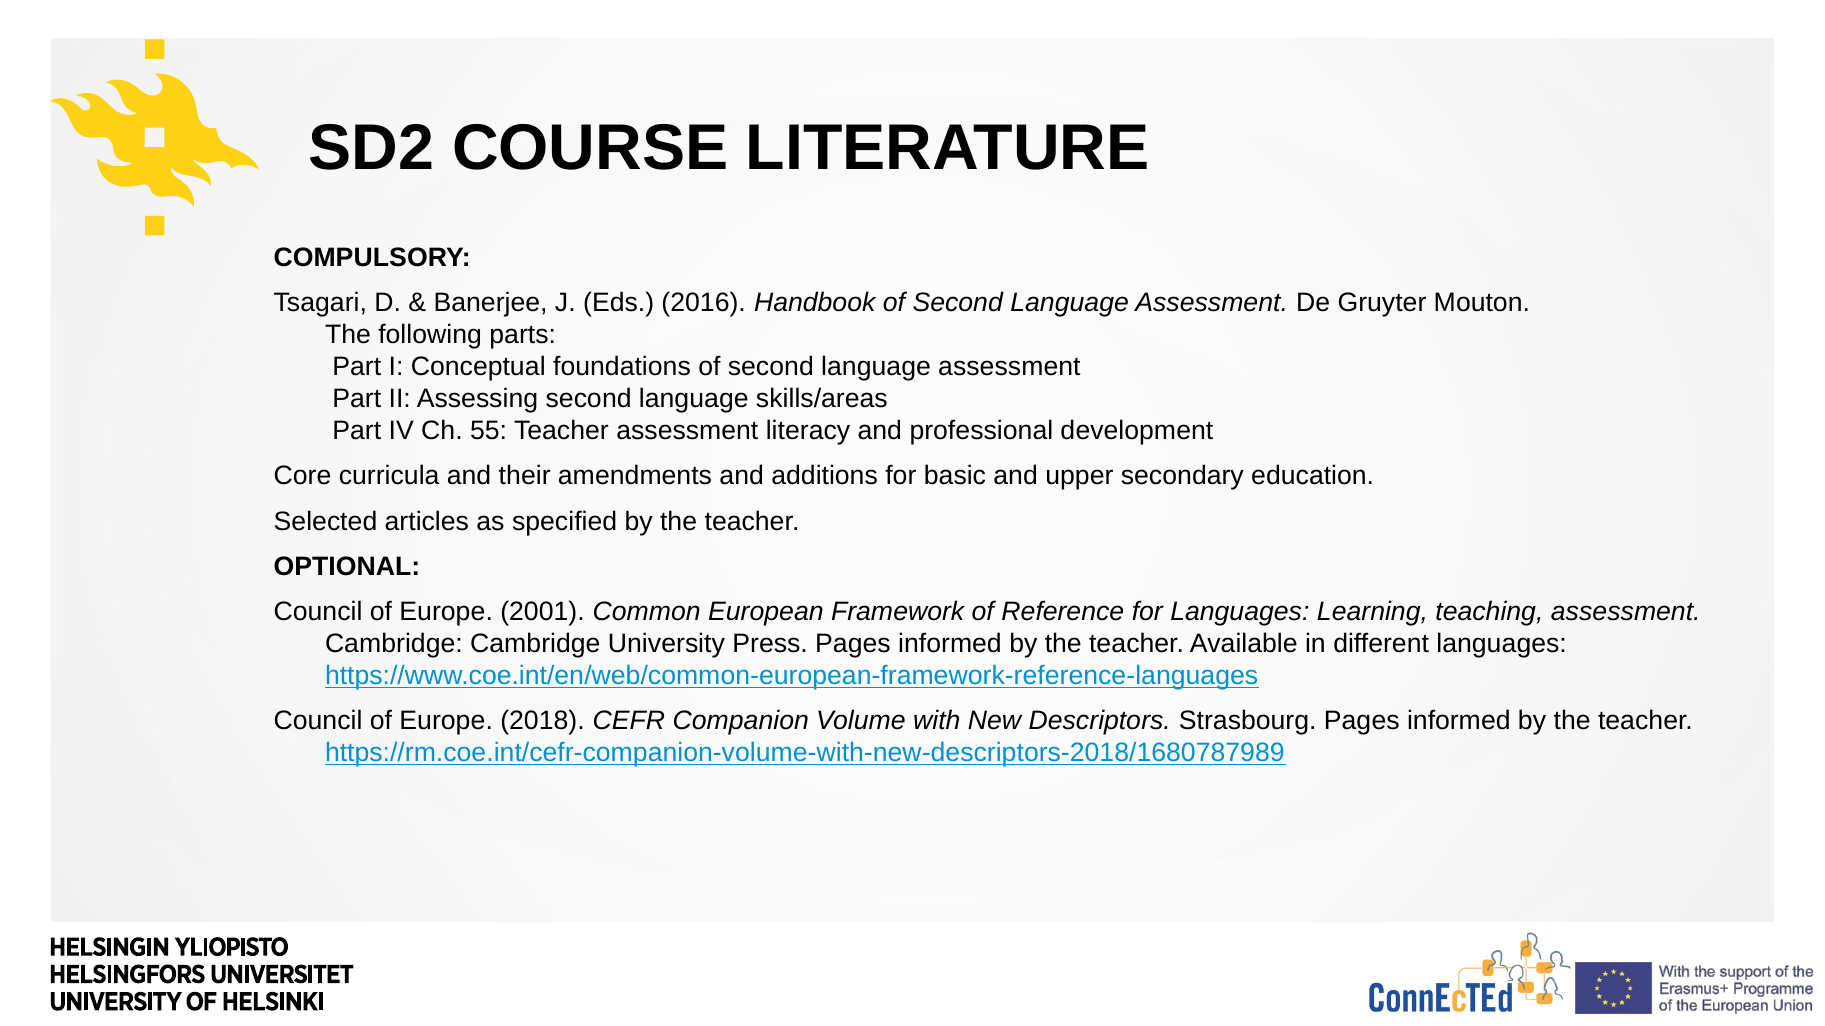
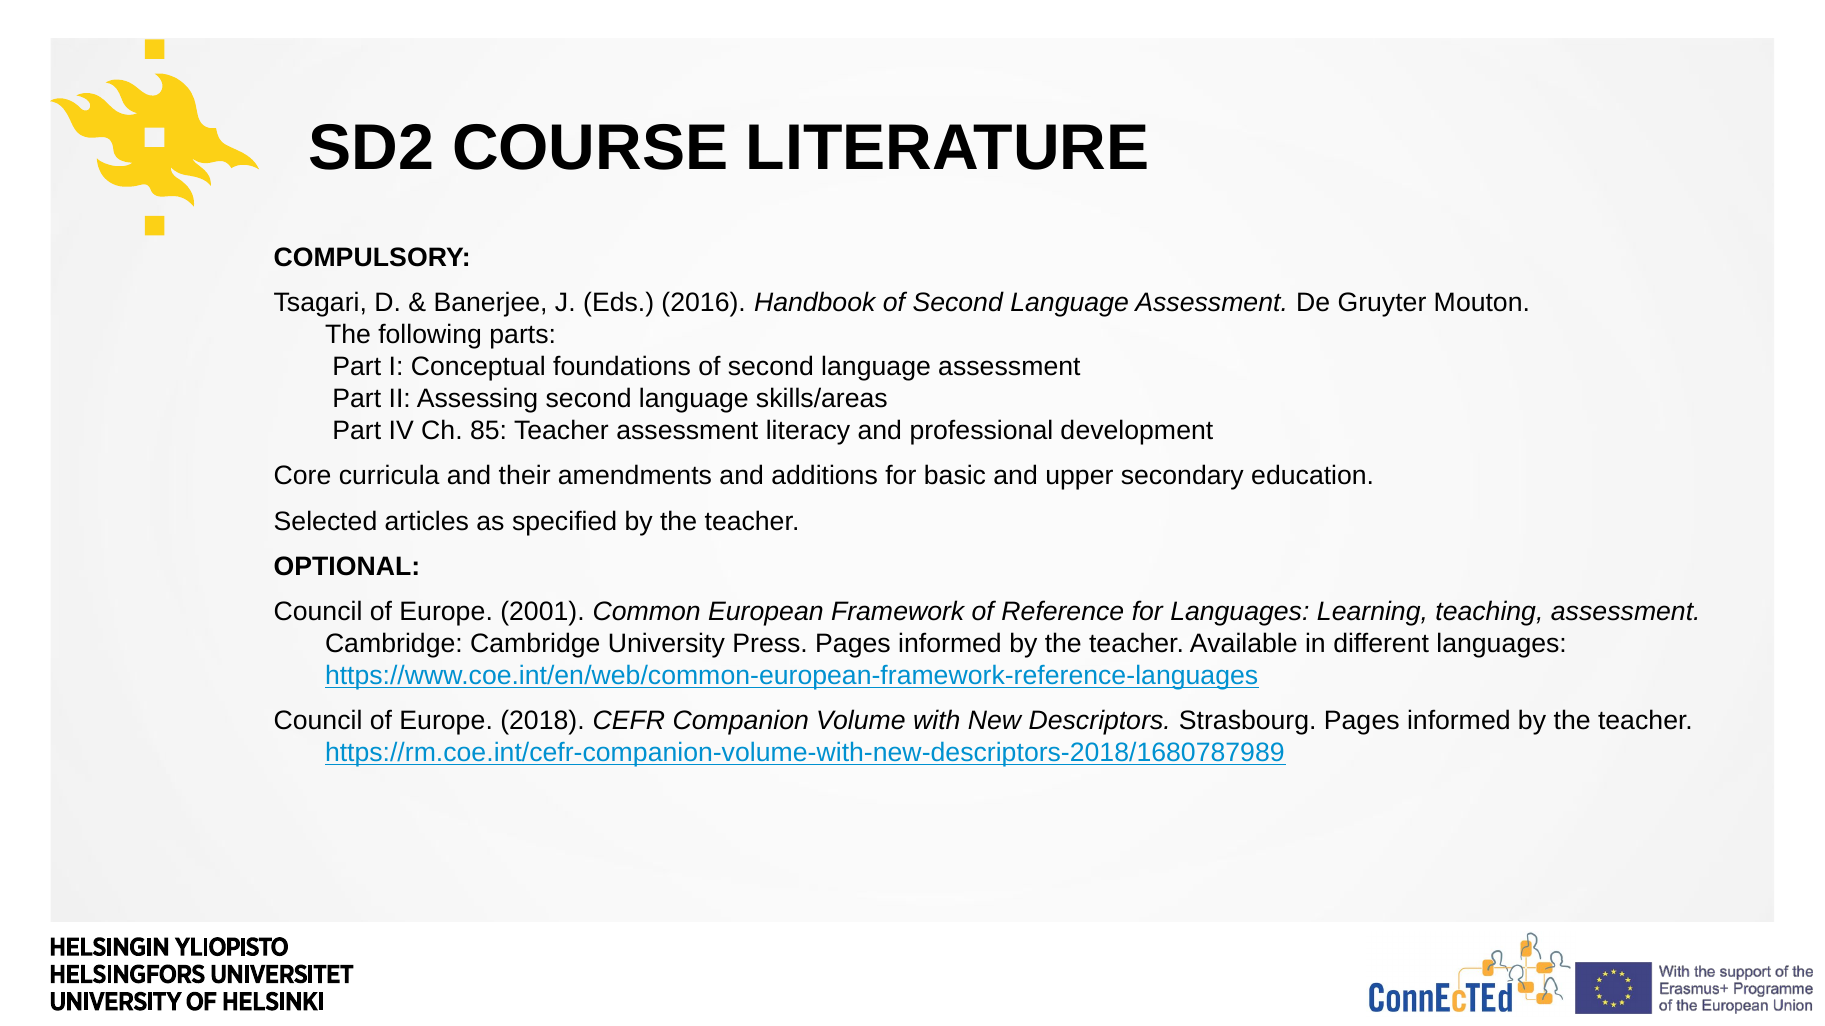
55: 55 -> 85
